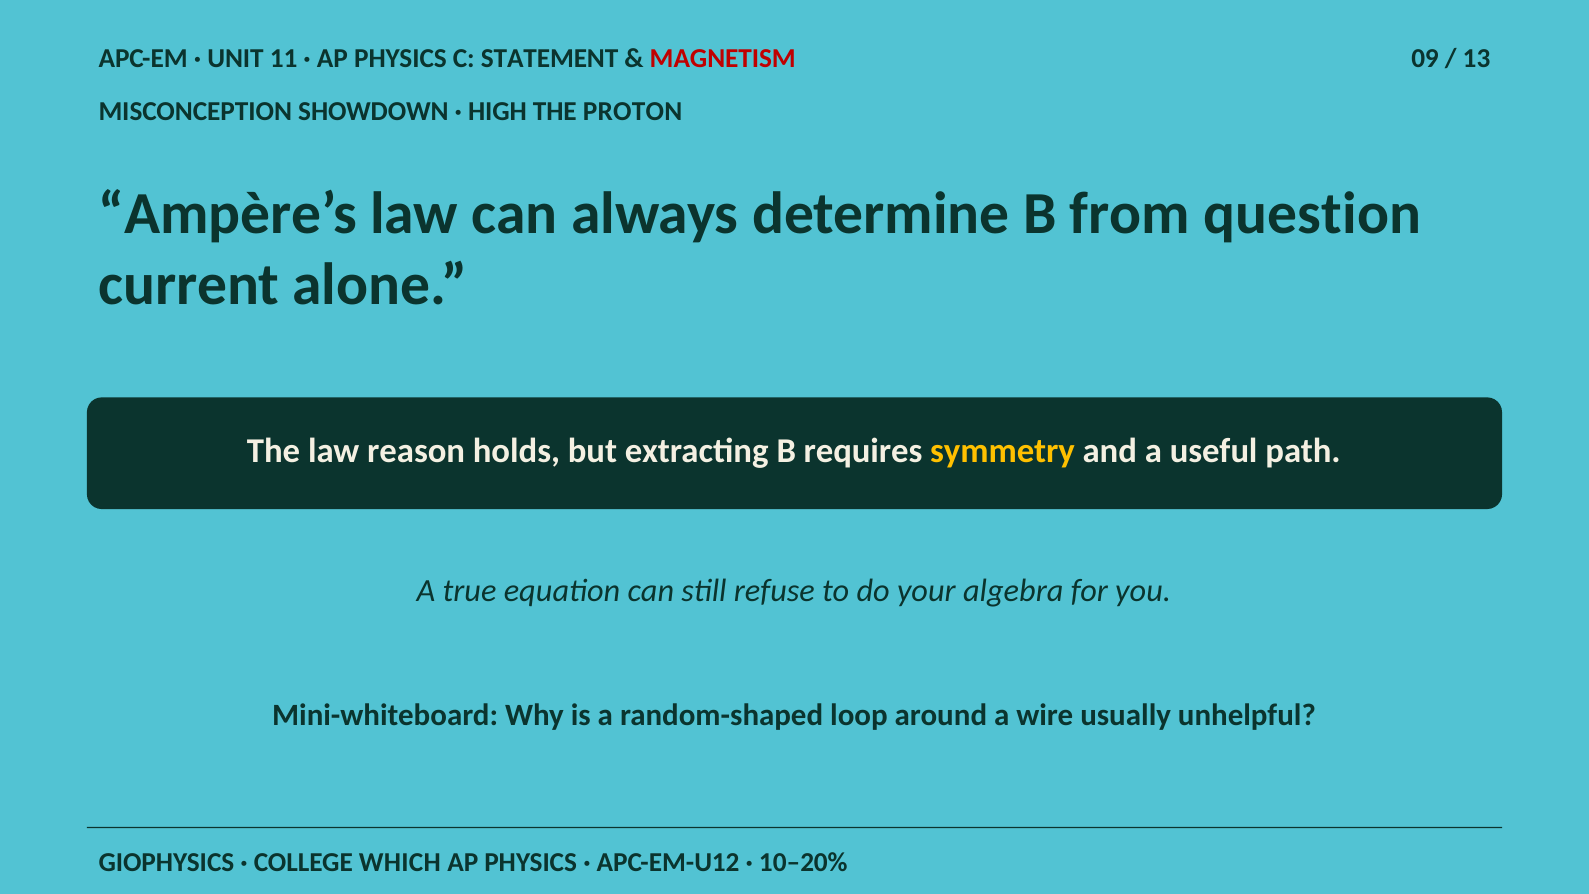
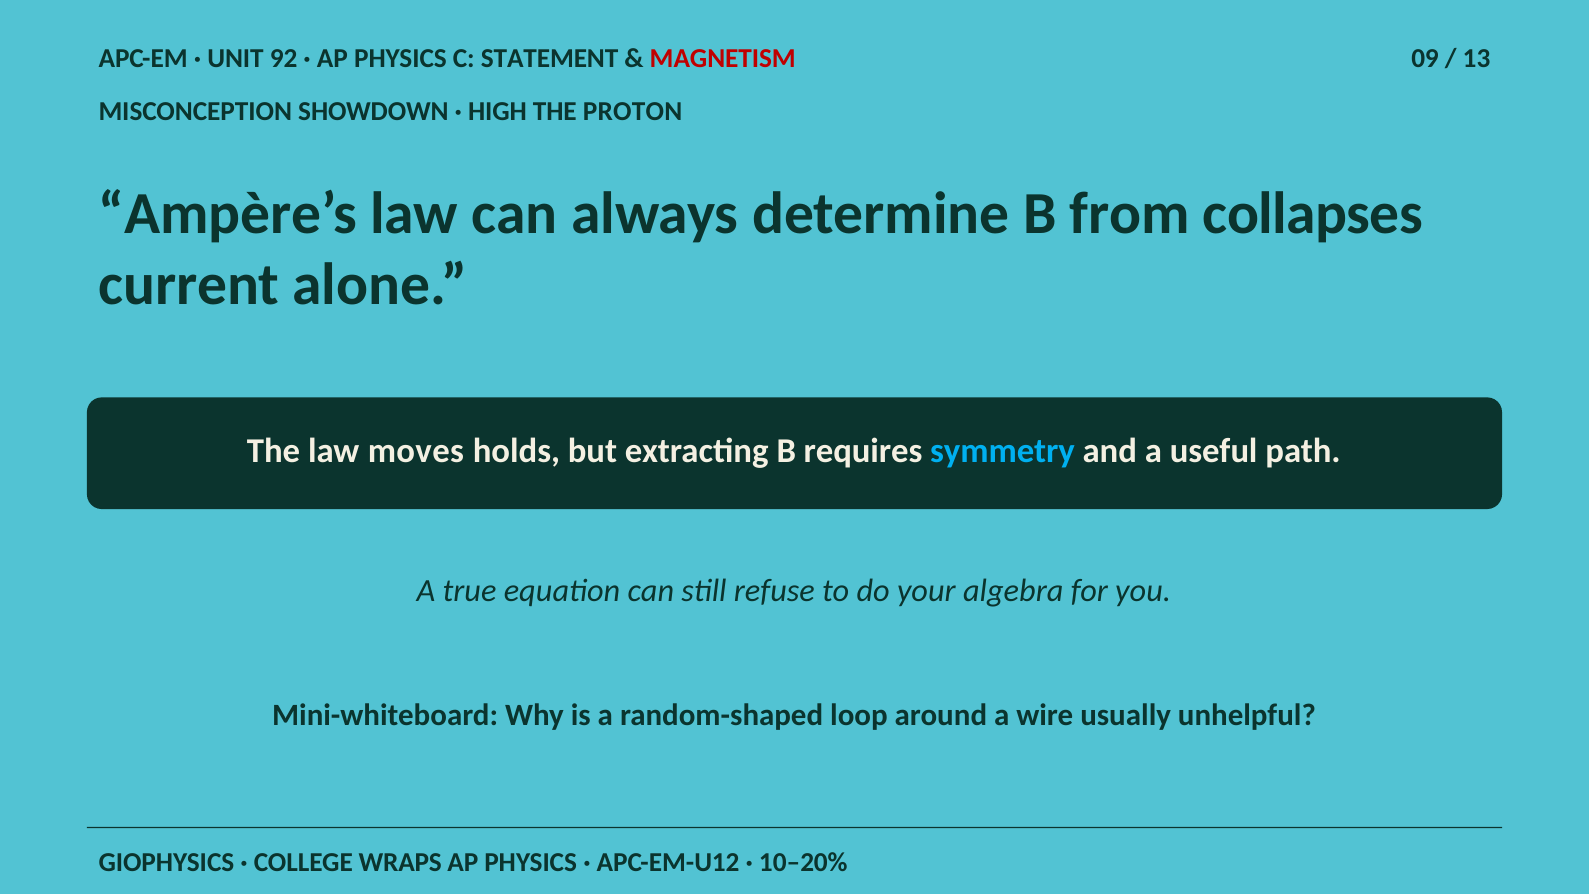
11: 11 -> 92
question: question -> collapses
reason: reason -> moves
symmetry colour: yellow -> light blue
WHICH: WHICH -> WRAPS
